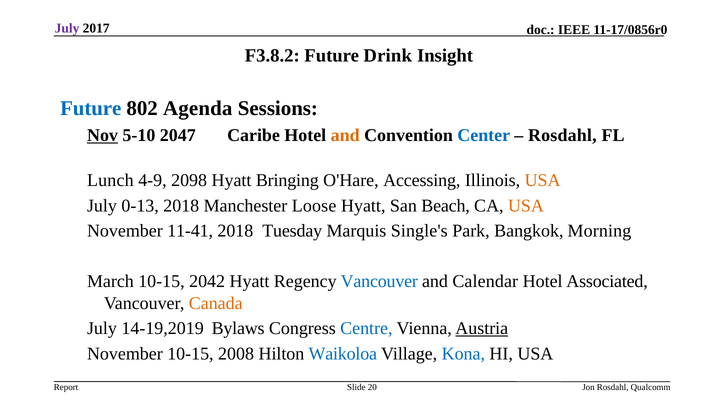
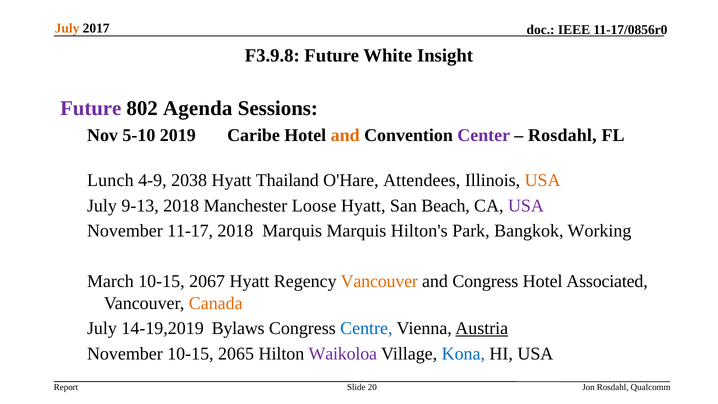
July at (67, 29) colour: purple -> orange
F3.8.2: F3.8.2 -> F3.9.8
Drink: Drink -> White
Future at (91, 108) colour: blue -> purple
Nov underline: present -> none
2047: 2047 -> 2019
Center colour: blue -> purple
2098: 2098 -> 2038
Bringing: Bringing -> Thailand
Accessing: Accessing -> Attendees
0-13: 0-13 -> 9-13
USA at (526, 206) colour: orange -> purple
11-41: 11-41 -> 11-17
2018 Tuesday: Tuesday -> Marquis
Single's: Single's -> Hilton's
Morning: Morning -> Working
2042: 2042 -> 2067
Vancouver at (379, 281) colour: blue -> orange
and Calendar: Calendar -> Congress
2008: 2008 -> 2065
Waikoloa colour: blue -> purple
